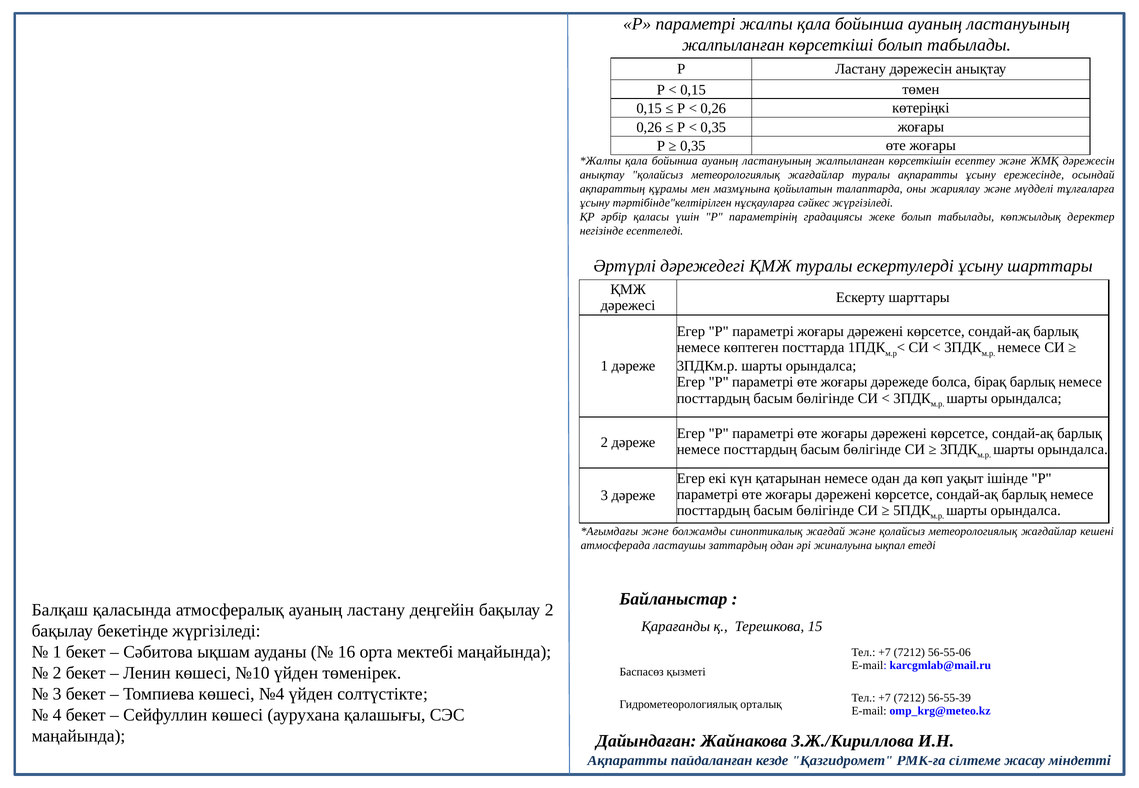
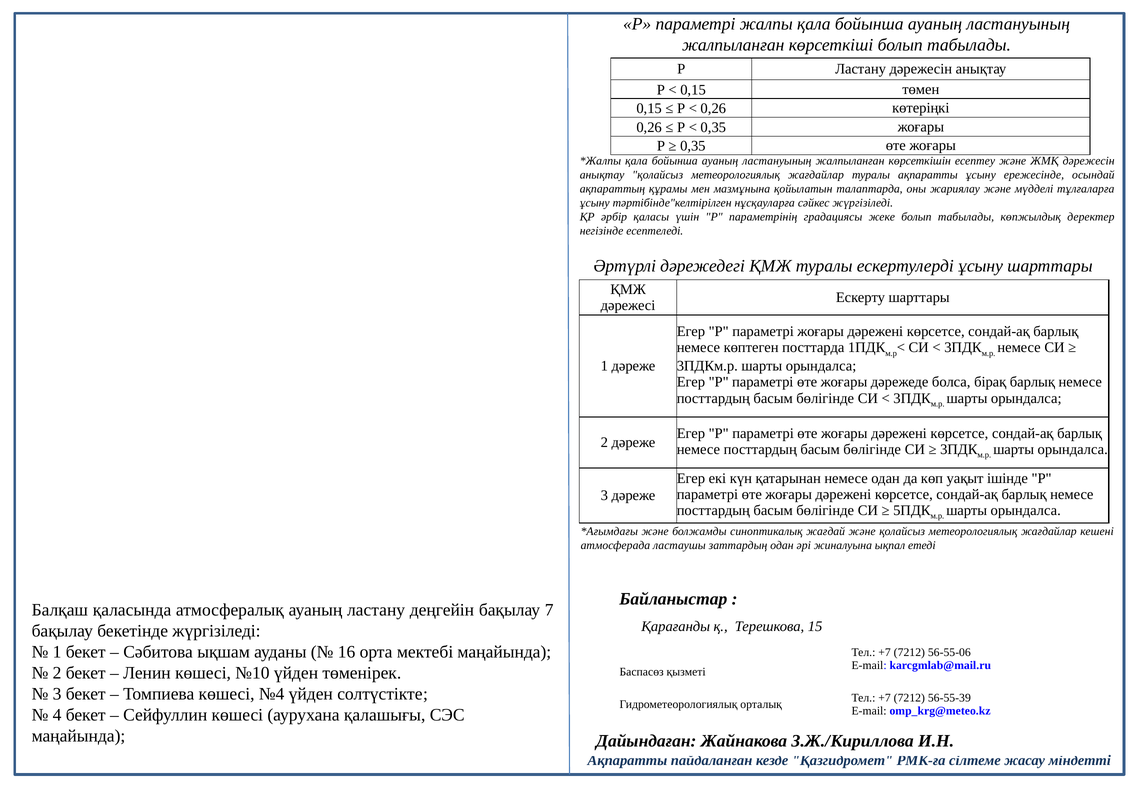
бақылау 2: 2 -> 7
